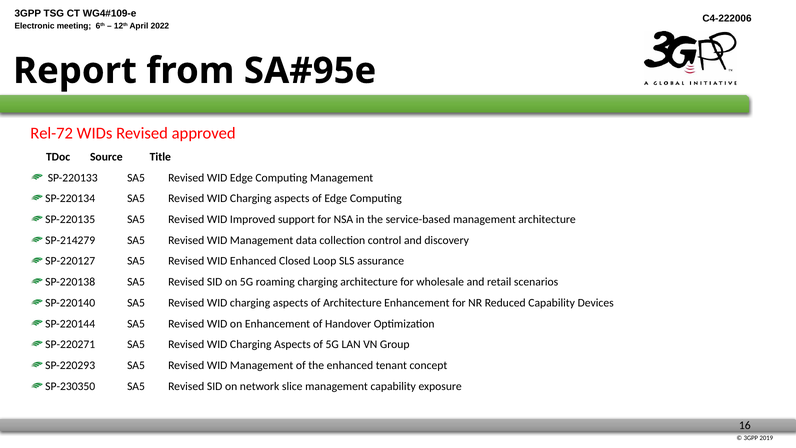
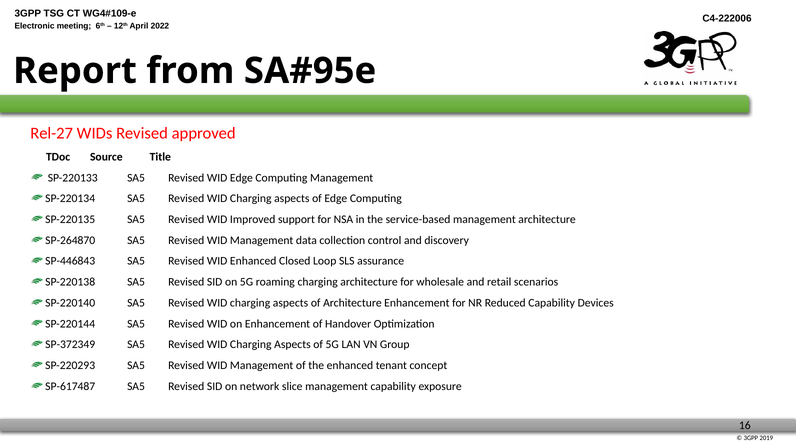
Rel-72: Rel-72 -> Rel-27
SP-214279: SP-214279 -> SP-264870
SP-220127: SP-220127 -> SP-446843
SP-220271: SP-220271 -> SP-372349
SP-230350: SP-230350 -> SP-617487
